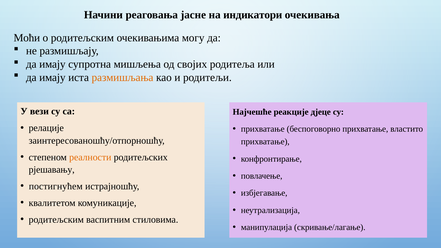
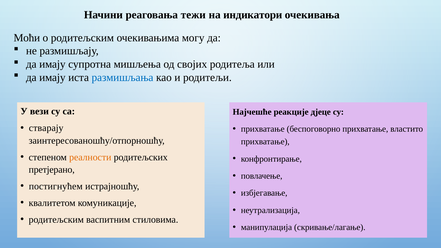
јасне: јасне -> тежи
размишљања colour: orange -> blue
релације: релације -> стварају
рјешавању: рјешавању -> претјерано
